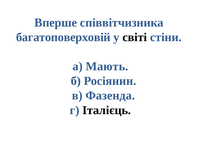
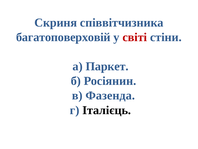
Вперше: Вперше -> Скриня
світі colour: black -> red
Мають: Мають -> Паркет
